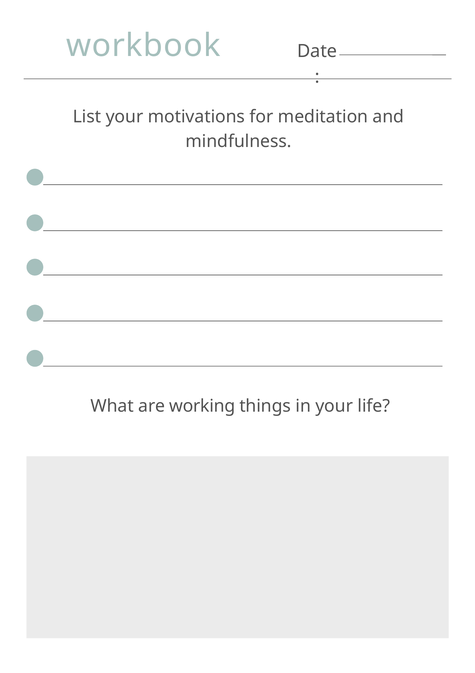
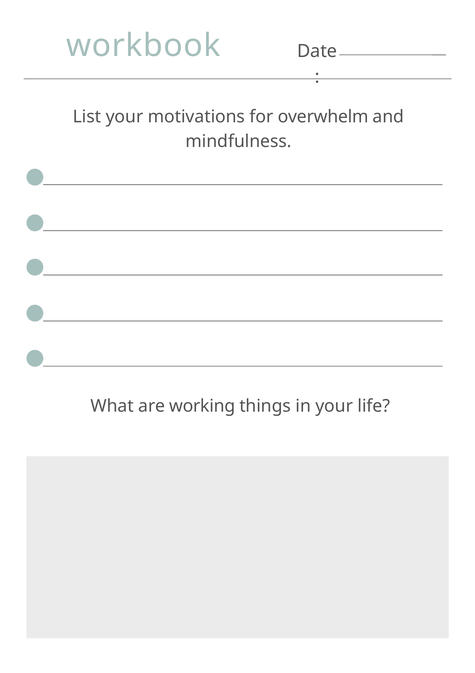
meditation: meditation -> overwhelm
